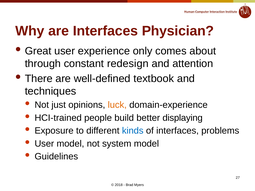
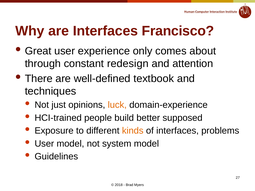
Physician: Physician -> Francisco
displaying: displaying -> supposed
kinds colour: blue -> orange
